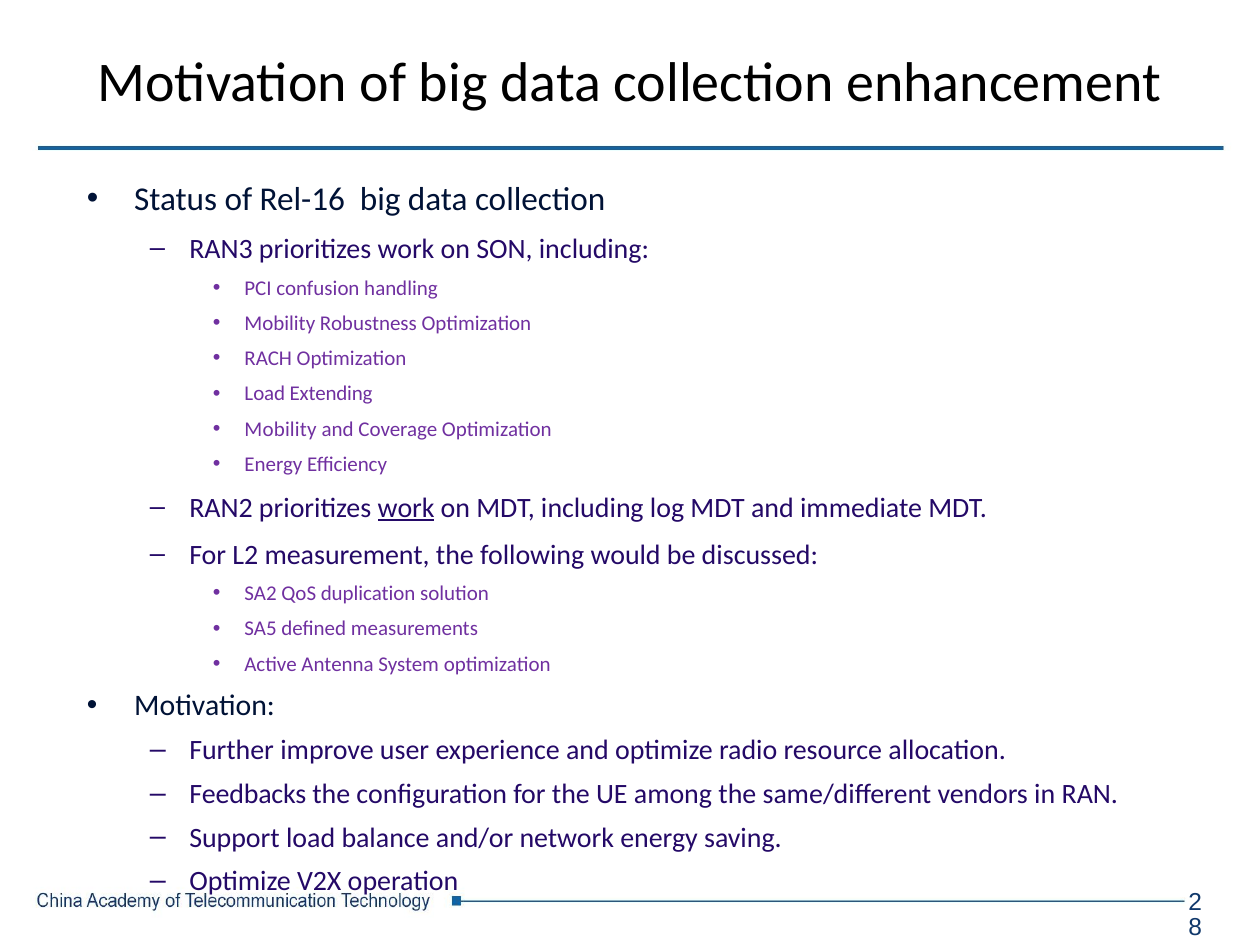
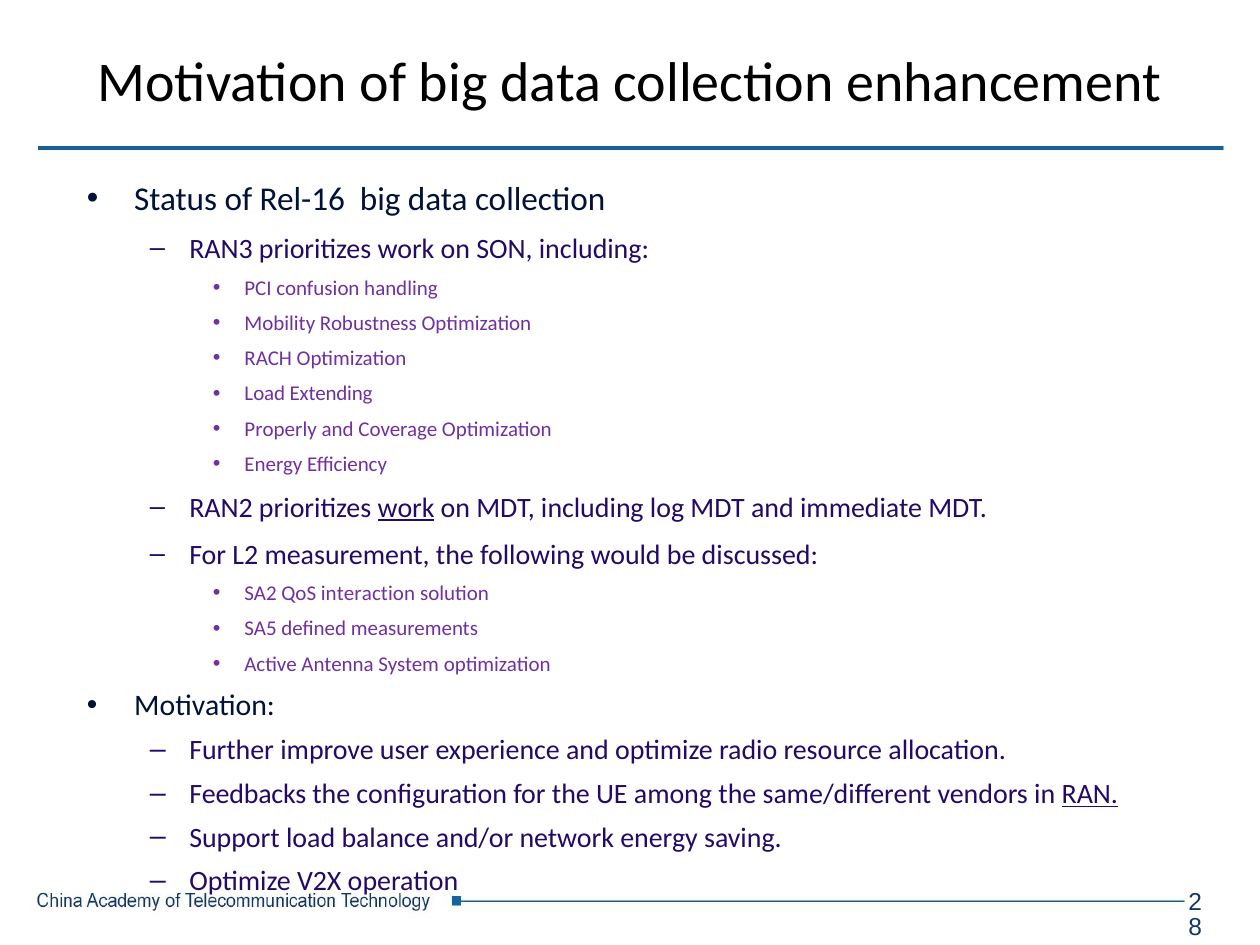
Mobility at (281, 429): Mobility -> Properly
duplication: duplication -> interaction
RAN underline: none -> present
